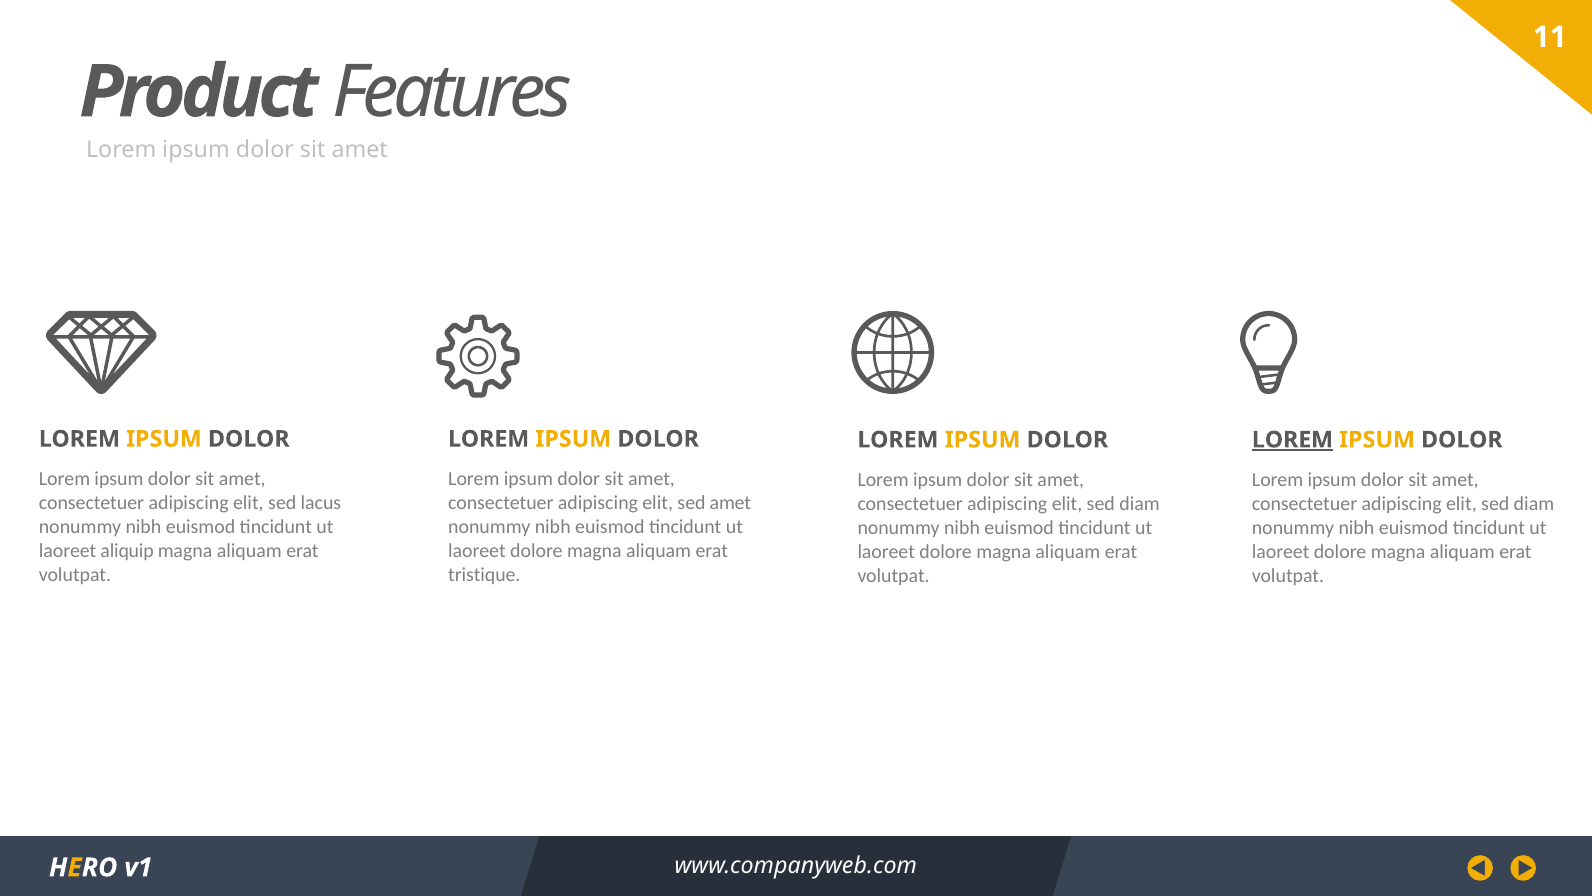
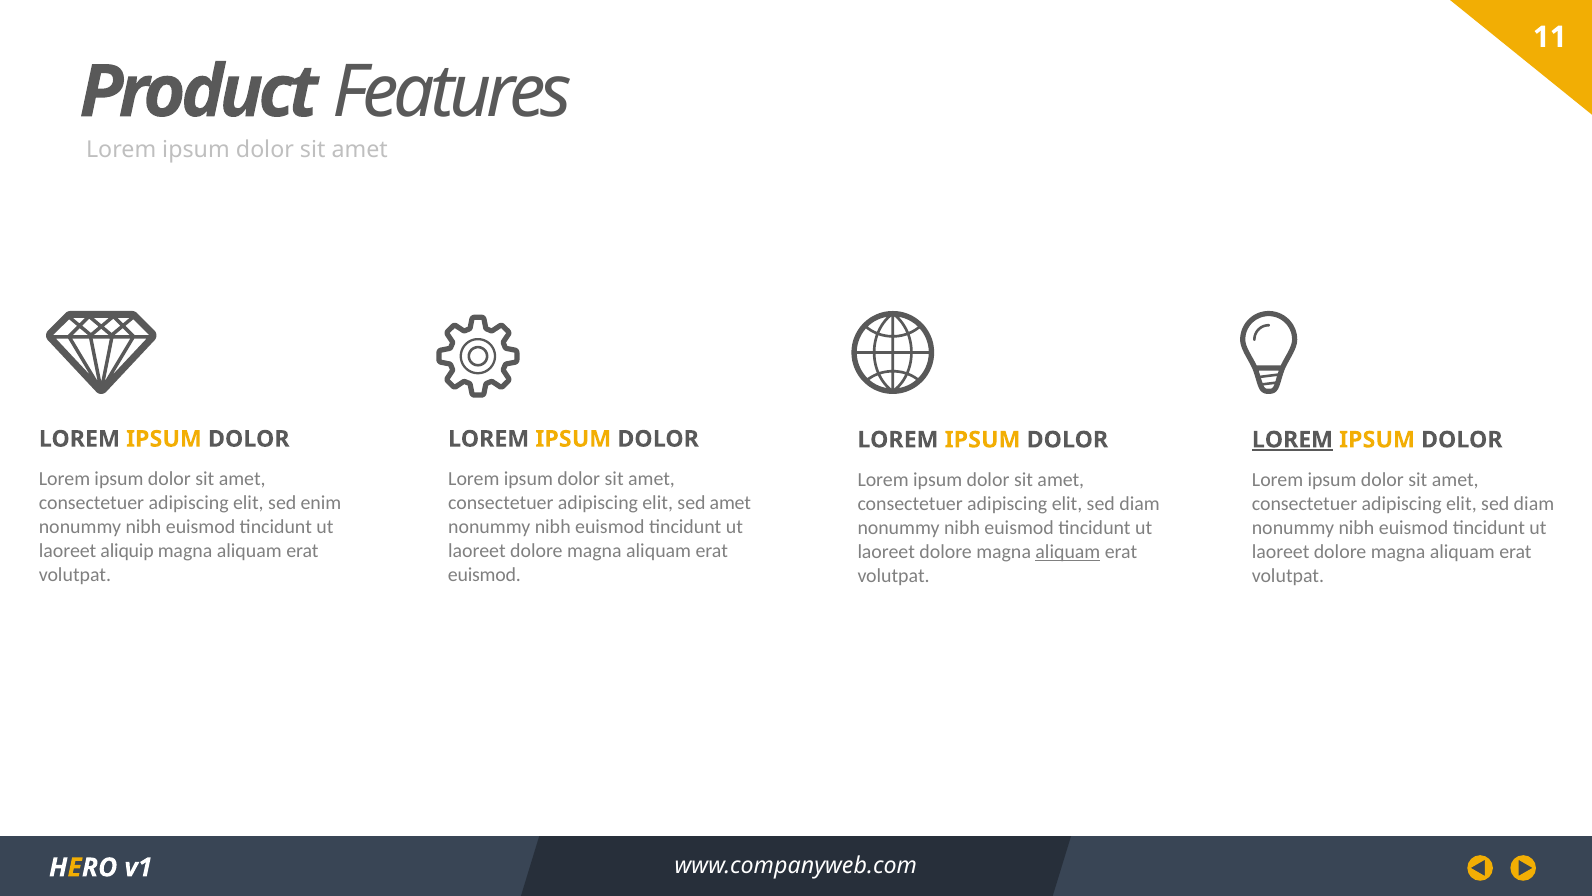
lacus: lacus -> enim
aliquam at (1068, 552) underline: none -> present
tristique at (484, 575): tristique -> euismod
